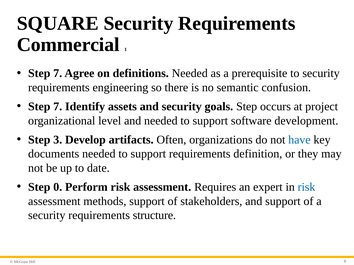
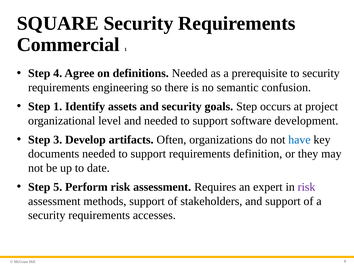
7 at (58, 73): 7 -> 4
7 at (58, 107): 7 -> 1
0: 0 -> 5
risk at (307, 187) colour: blue -> purple
structure: structure -> accesses
